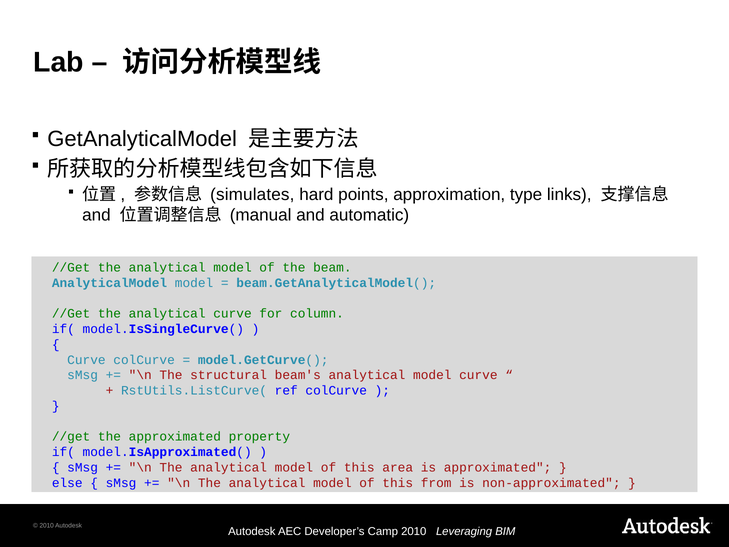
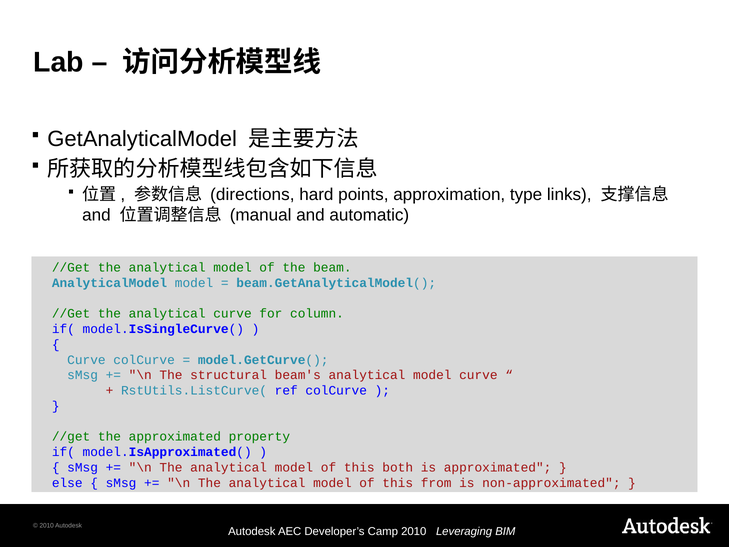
simulates: simulates -> directions
area: area -> both
